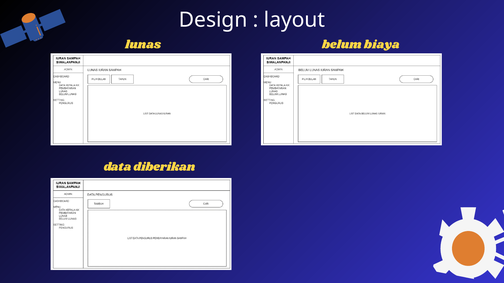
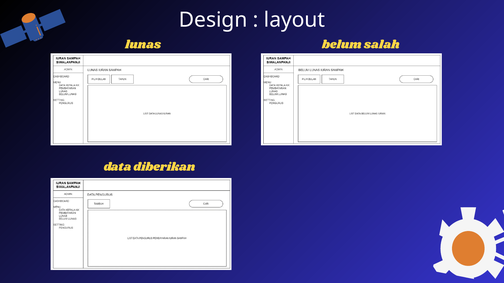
biaya: biaya -> salah
